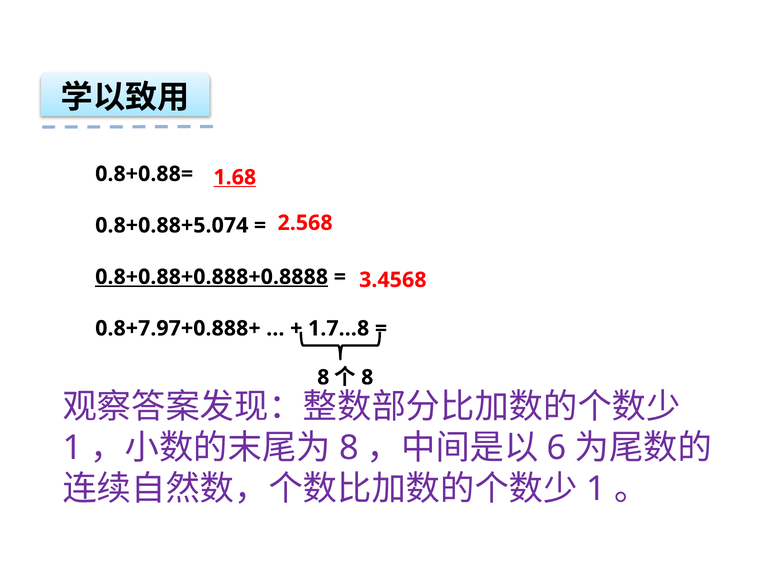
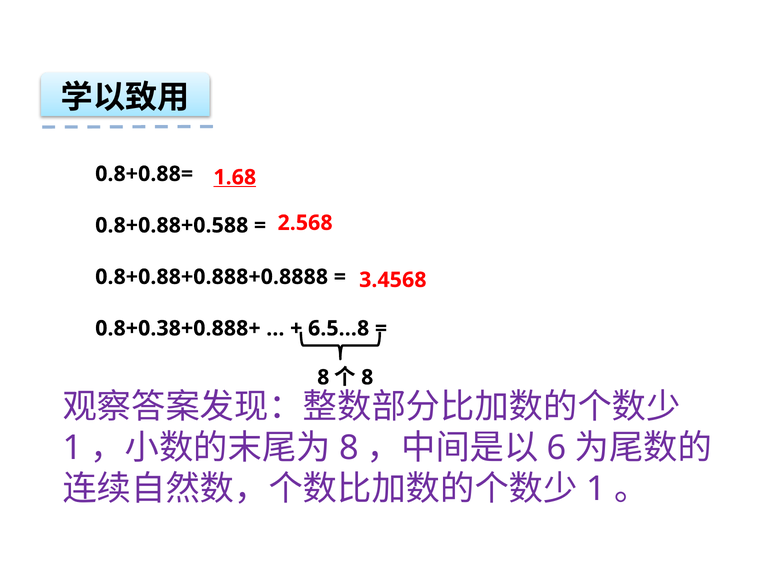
0.8+0.88+5.074: 0.8+0.88+5.074 -> 0.8+0.88+0.588
0.8+0.88+0.888+0.8888 underline: present -> none
0.8+7.97+0.888+: 0.8+7.97+0.888+ -> 0.8+0.38+0.888+
1.7…8: 1.7…8 -> 6.5…8
